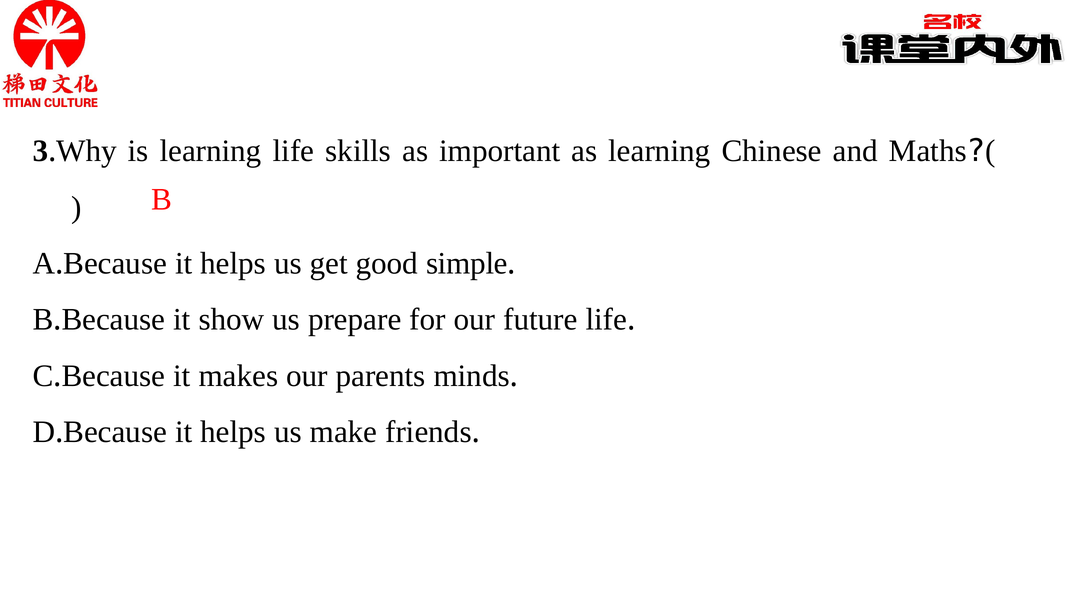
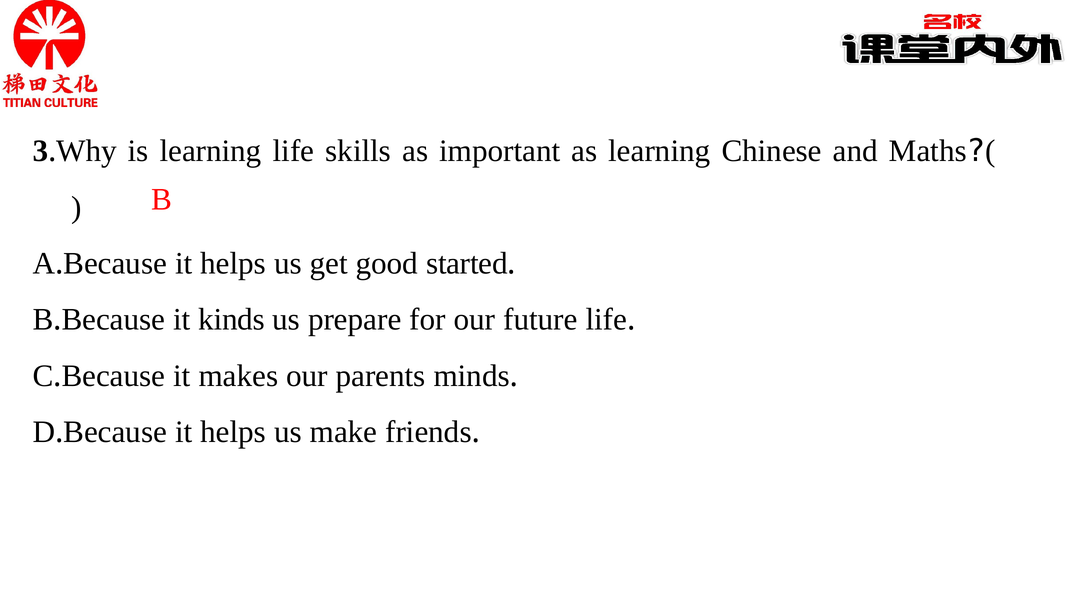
simple: simple -> started
show: show -> kinds
